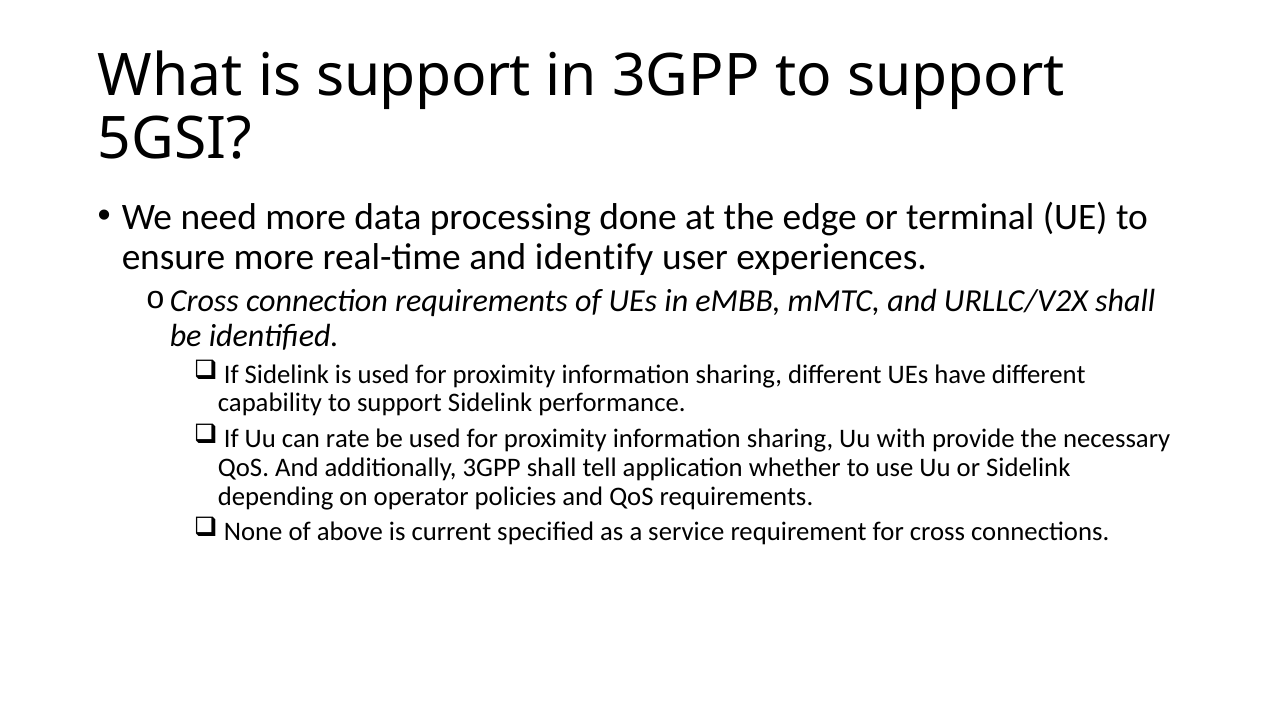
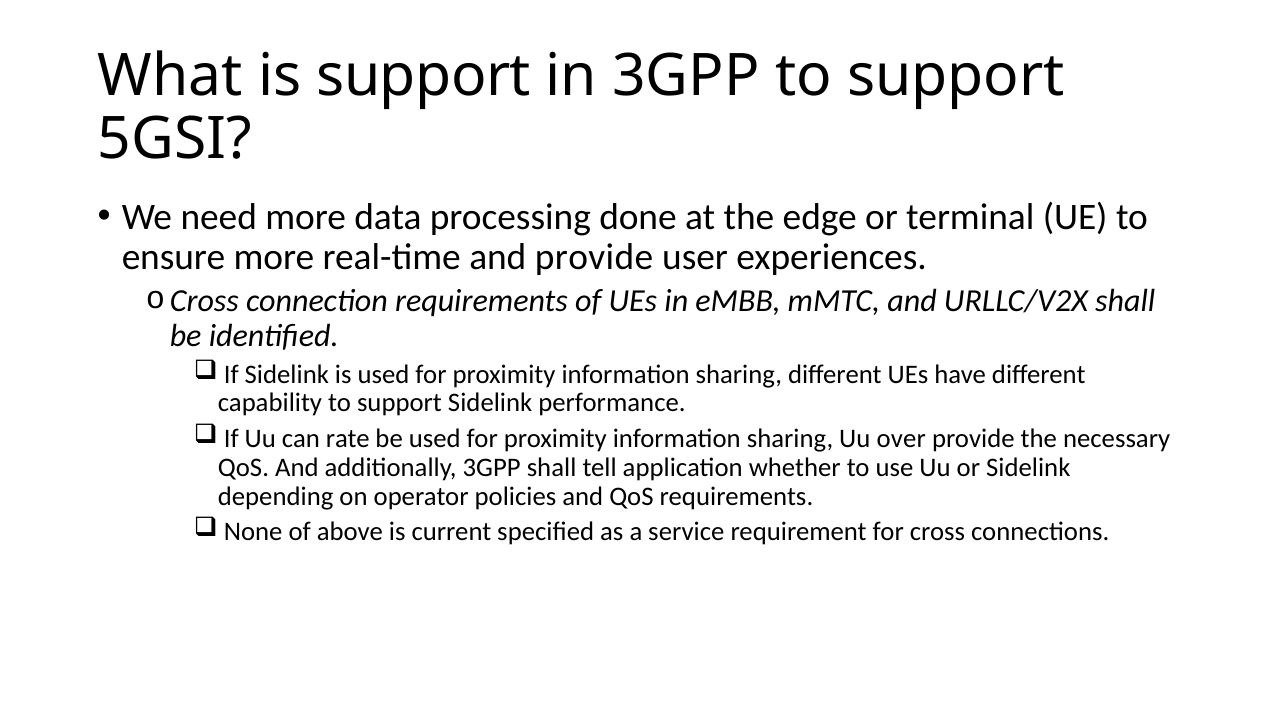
and identify: identify -> provide
with: with -> over
